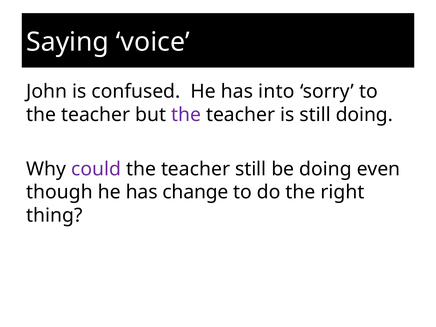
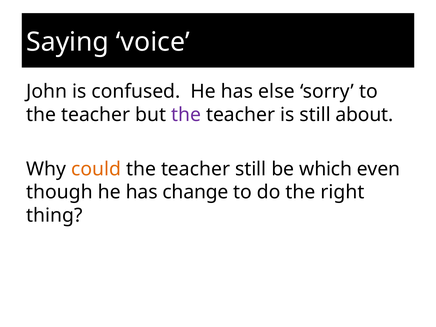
into: into -> else
still doing: doing -> about
could colour: purple -> orange
be doing: doing -> which
